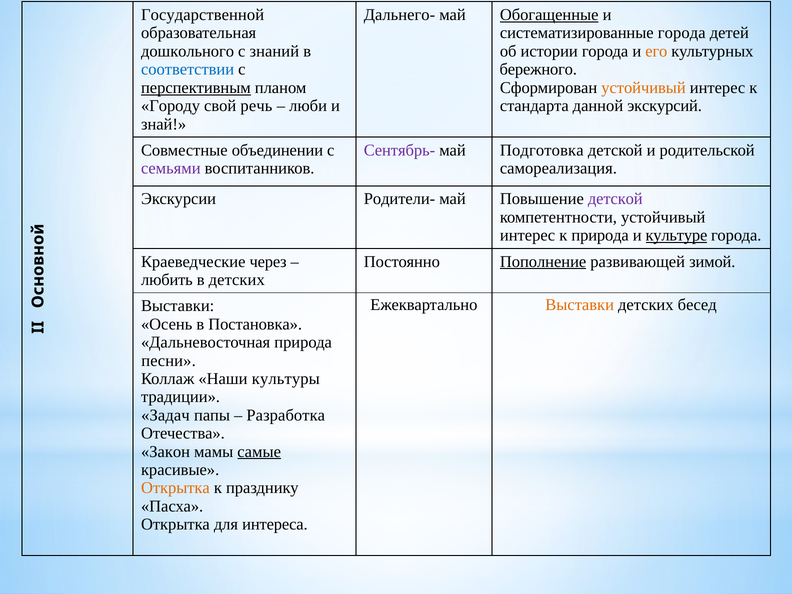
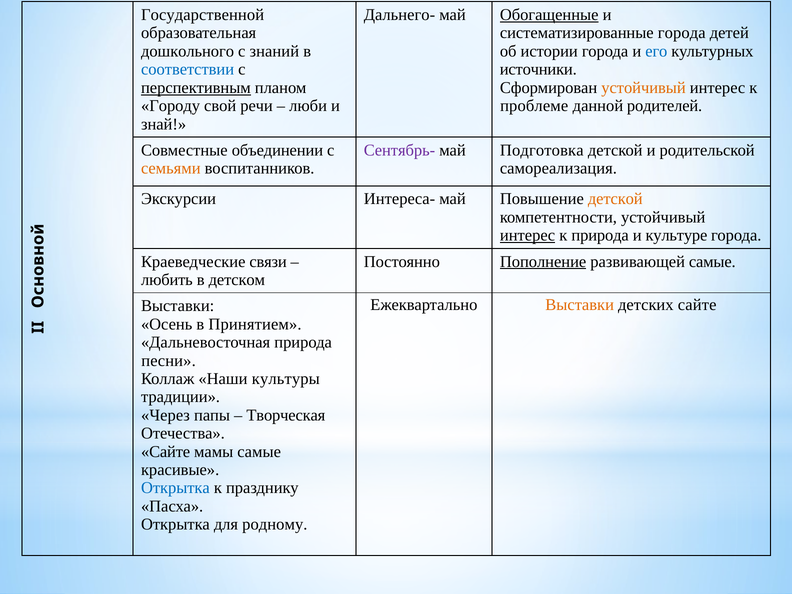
его colour: orange -> blue
бережного: бережного -> источники
речь: речь -> речи
стандарта: стандарта -> проблеме
экскурсий: экскурсий -> родителей
семьями colour: purple -> orange
Родители-: Родители- -> Интереса-
детской at (615, 199) colour: purple -> orange
интерес at (528, 235) underline: none -> present
культуре underline: present -> none
через: через -> связи
развивающей зимой: зимой -> самые
в детских: детских -> детском
детских бесед: бесед -> сайте
Постановка: Постановка -> Принятием
Задач: Задач -> Через
Разработка: Разработка -> Творческая
Закон at (166, 452): Закон -> Сайте
самые at (259, 452) underline: present -> none
Открытка at (175, 488) colour: orange -> blue
интереса: интереса -> родному
